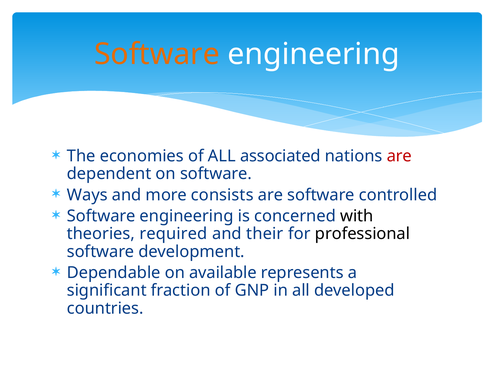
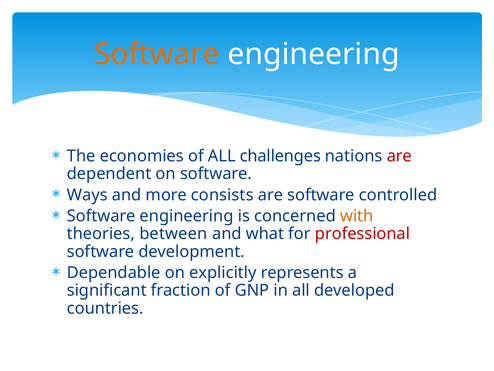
associated: associated -> challenges
with colour: black -> orange
required: required -> between
their: their -> what
professional colour: black -> red
available: available -> explicitly
